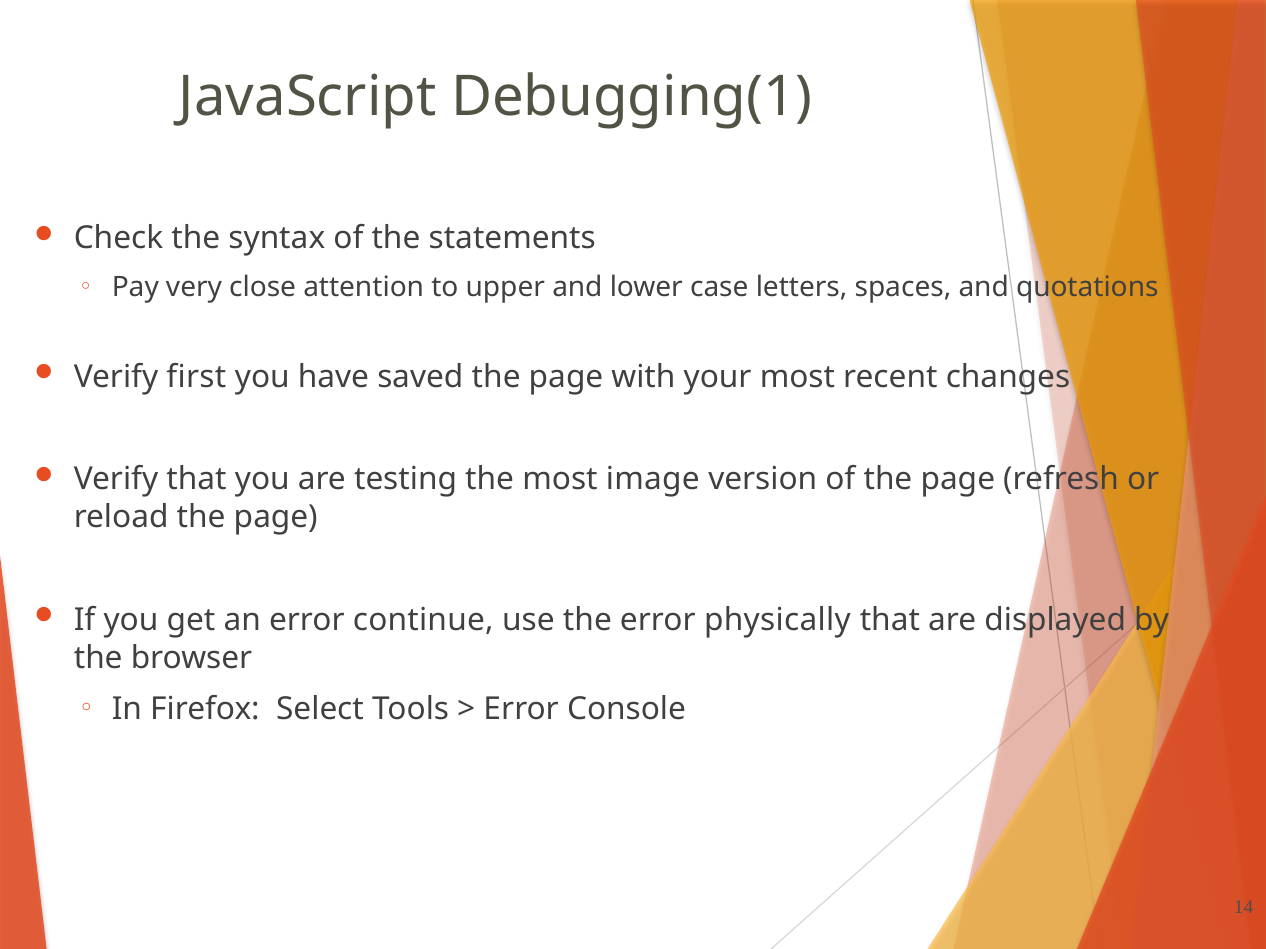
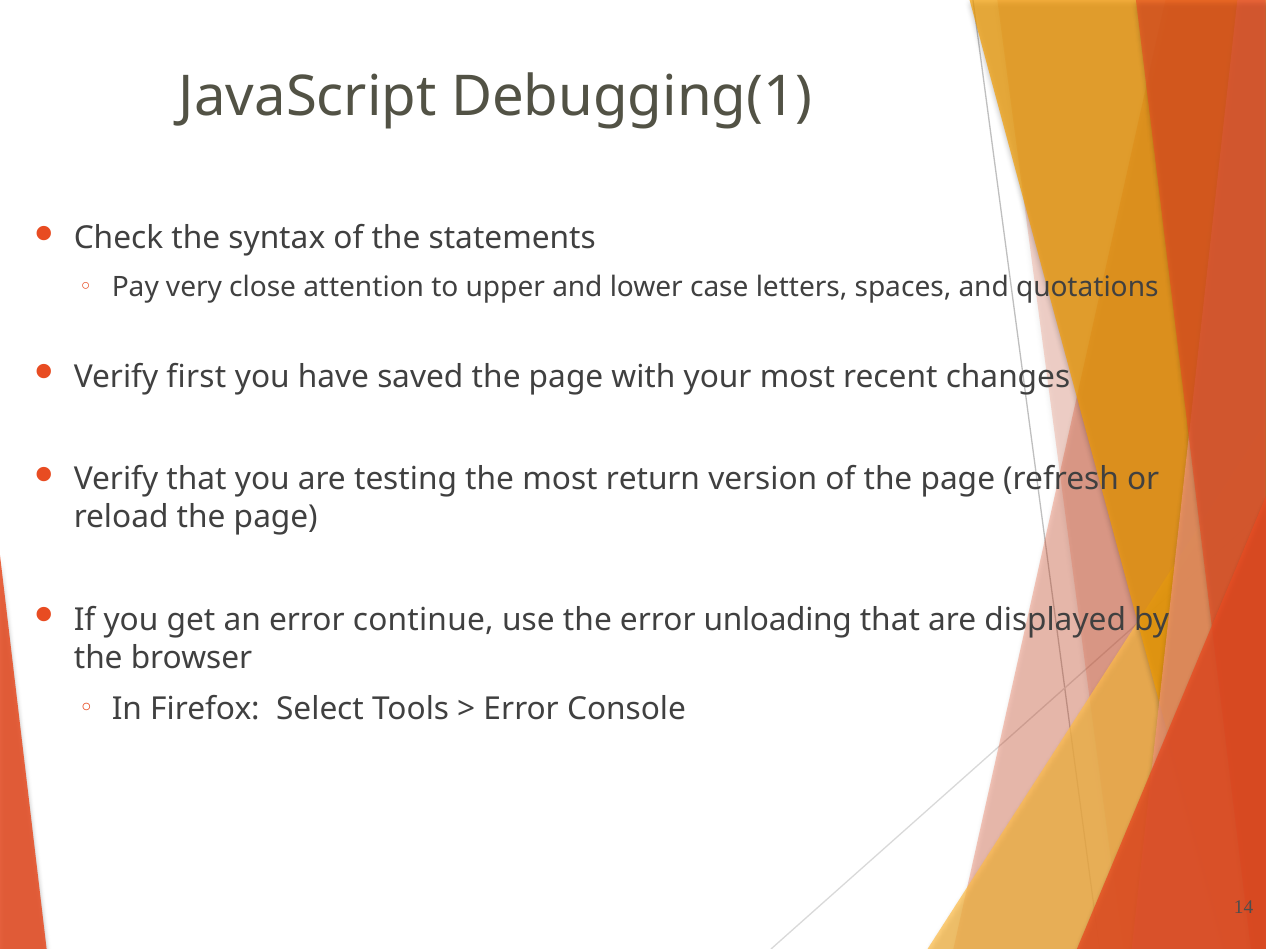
image: image -> return
physically: physically -> unloading
